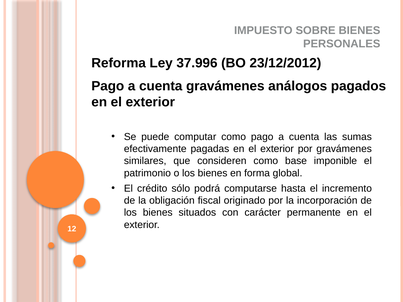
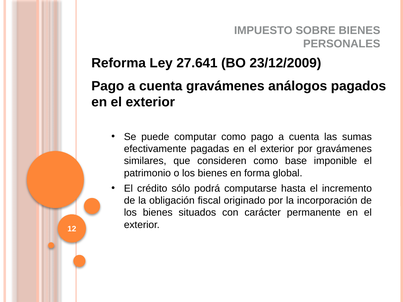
37.996: 37.996 -> 27.641
23/12/2012: 23/12/2012 -> 23/12/2009
